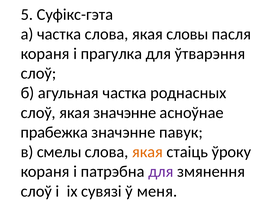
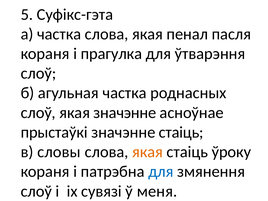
словы: словы -> пенал
прабежка: прабежка -> прыстаўкі
значэнне павук: павук -> стаіць
смелы: смелы -> словы
для at (161, 172) colour: purple -> blue
